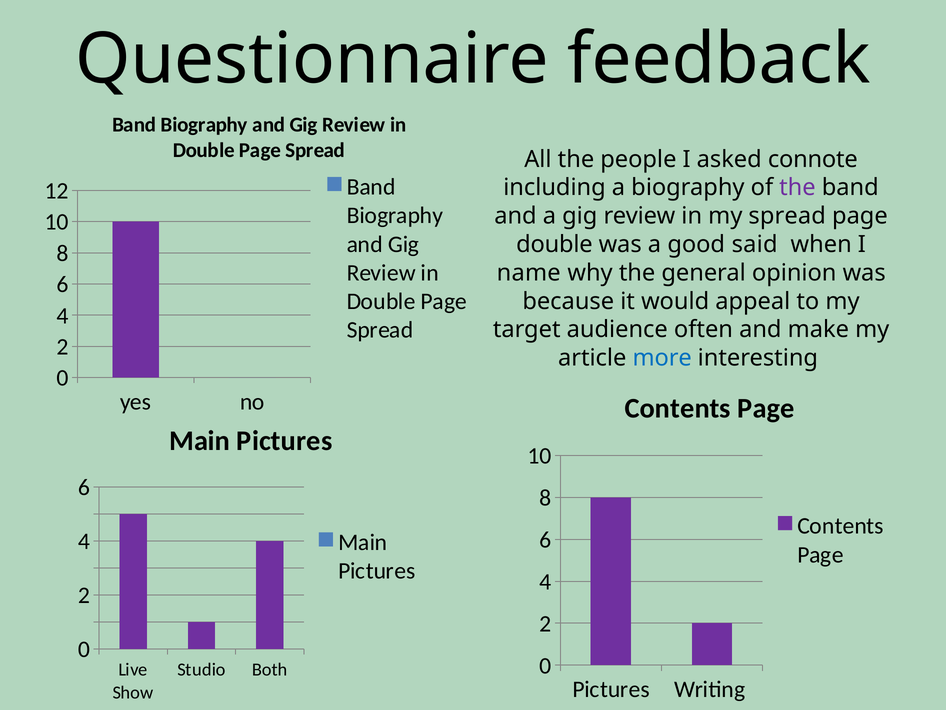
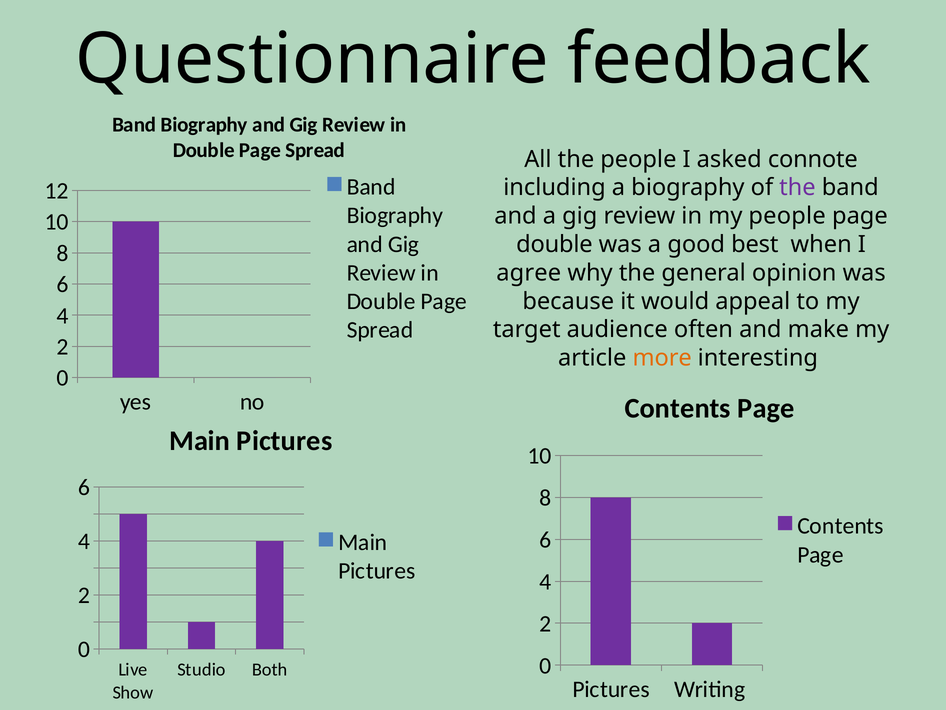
my spread: spread -> people
said: said -> best
name: name -> agree
more colour: blue -> orange
